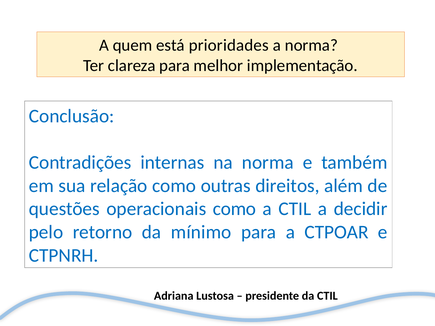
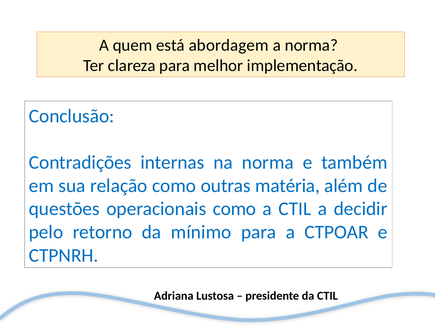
prioridades: prioridades -> abordagem
direitos: direitos -> matéria
